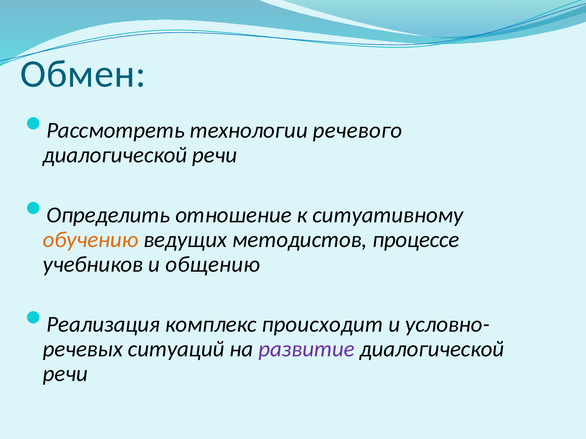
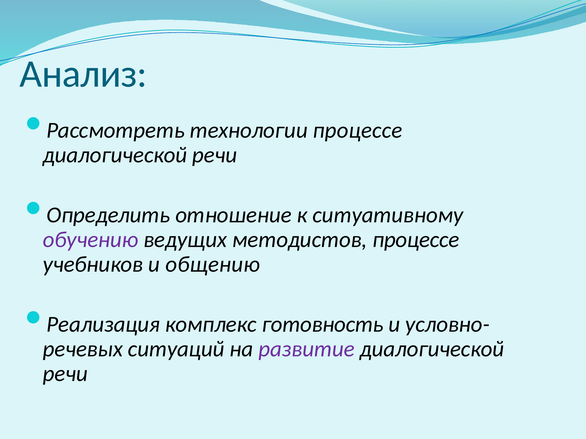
Обмен: Обмен -> Анализ
технологии речевого: речевого -> процессе
обучению colour: orange -> purple
происходит: происходит -> готовность
